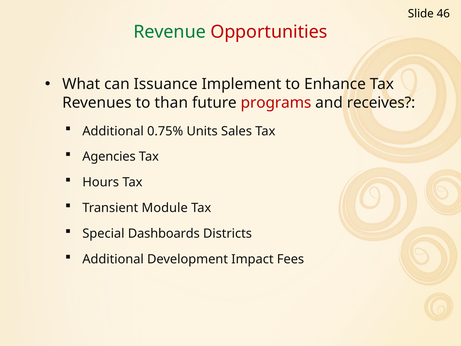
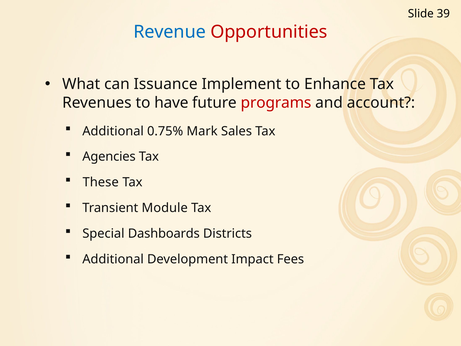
46: 46 -> 39
Revenue colour: green -> blue
than: than -> have
receives: receives -> account
Units: Units -> Mark
Hours: Hours -> These
